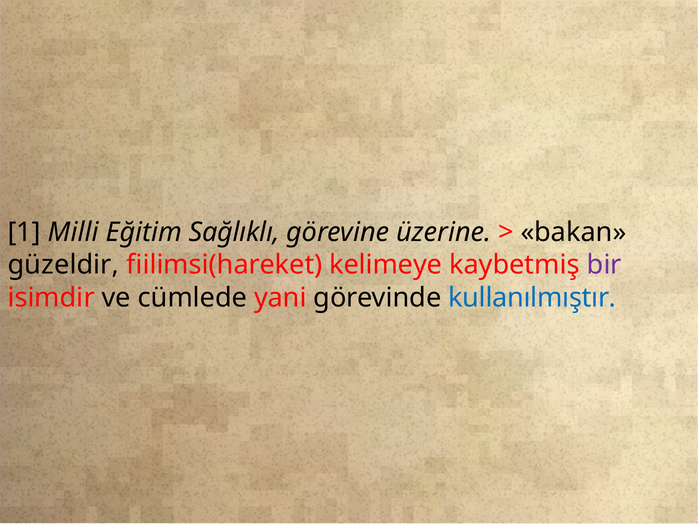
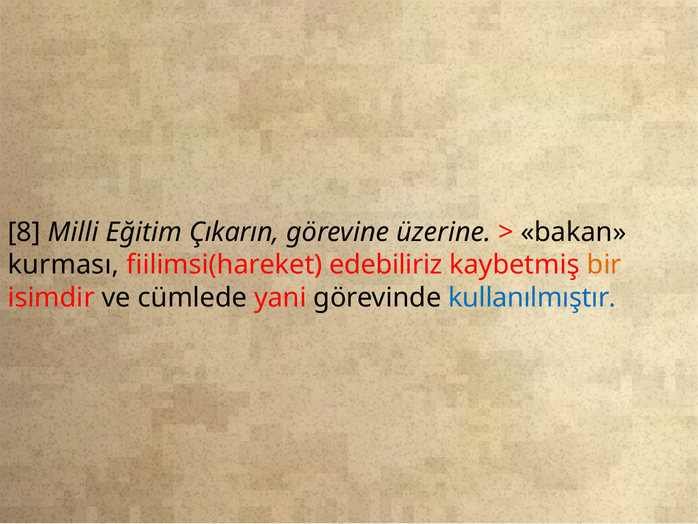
1: 1 -> 8
Sağlıklı: Sağlıklı -> Çıkarın
güzeldir: güzeldir -> kurması
kelimeye: kelimeye -> edebiliriz
bir colour: purple -> orange
